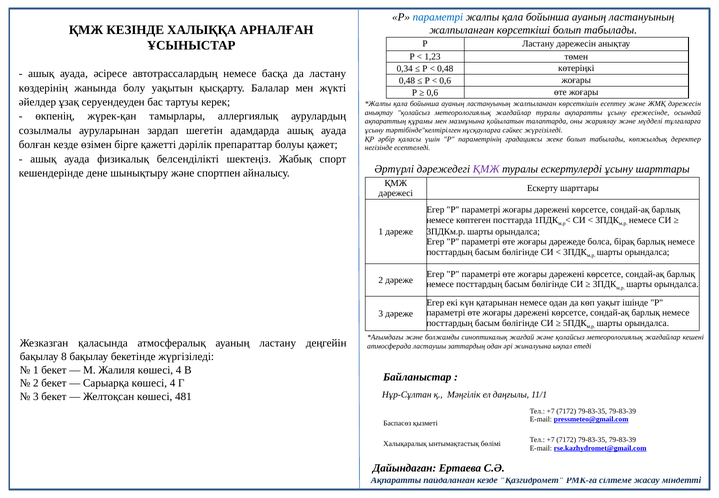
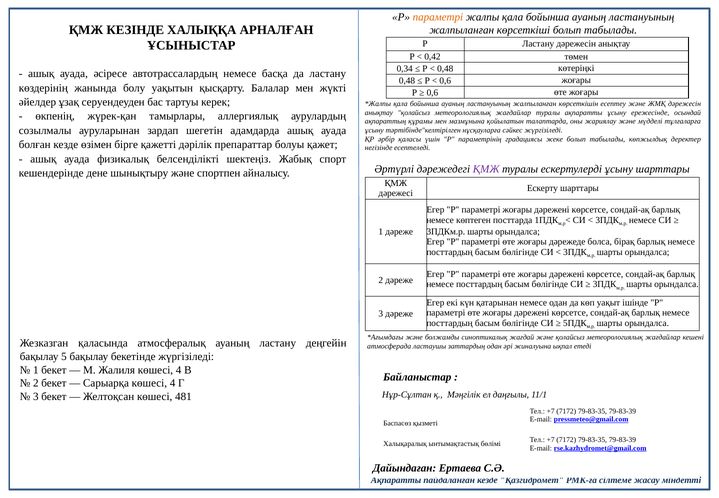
параметрі at (438, 17) colour: blue -> orange
1,23: 1,23 -> 0,42
8: 8 -> 5
